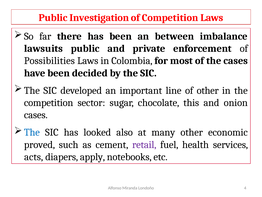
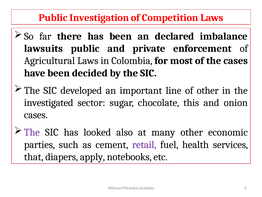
between: between -> declared
Possibilities: Possibilities -> Agricultural
competition at (49, 102): competition -> investigated
The at (32, 132) colour: blue -> purple
proved: proved -> parties
acts: acts -> that
